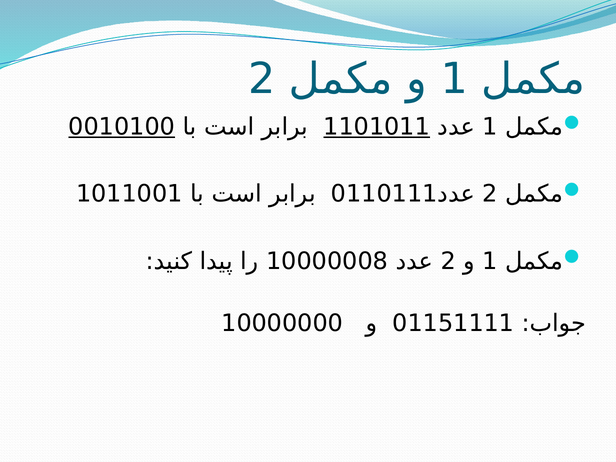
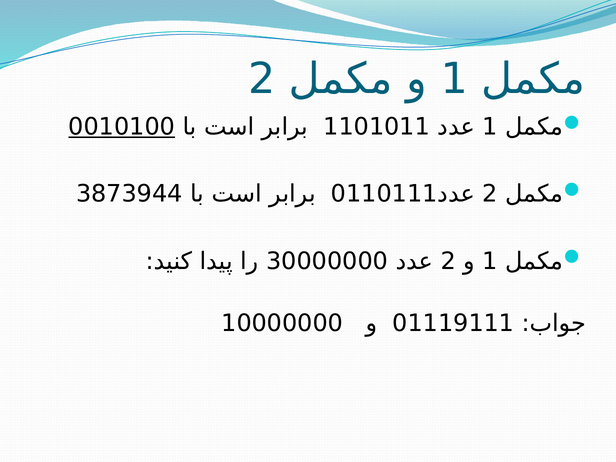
1101011 underline: present -> none
1011001: 1011001 -> 3873944
10000008: 10000008 -> 30000000
01151111: 01151111 -> 01119111
